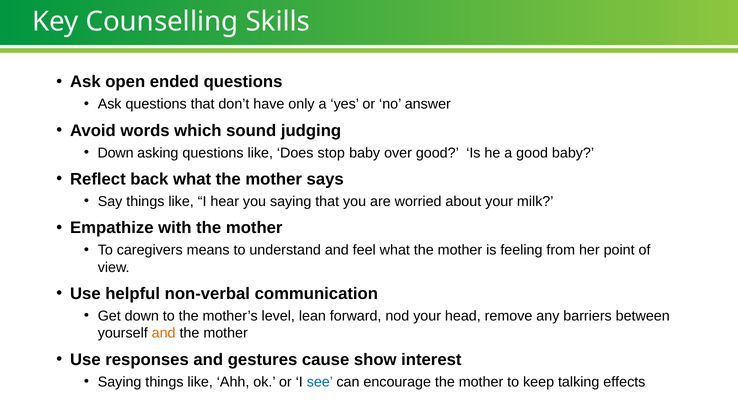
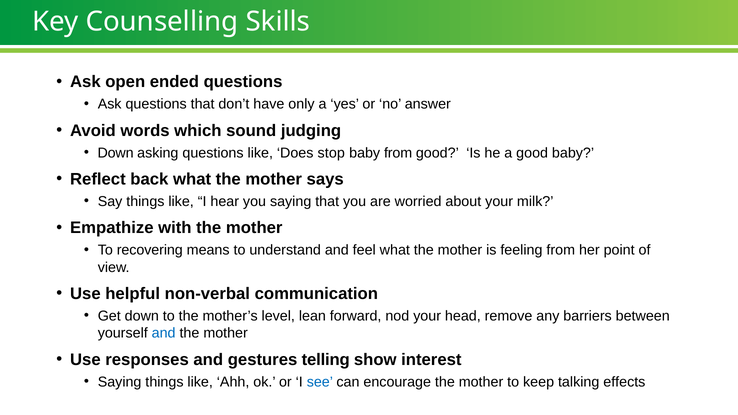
baby over: over -> from
caregivers: caregivers -> recovering
and at (164, 333) colour: orange -> blue
cause: cause -> telling
